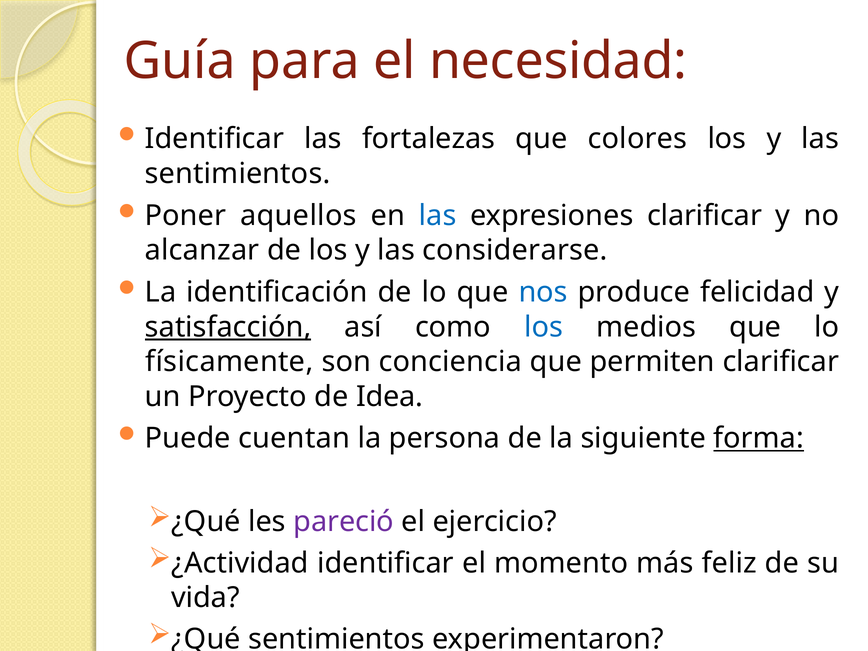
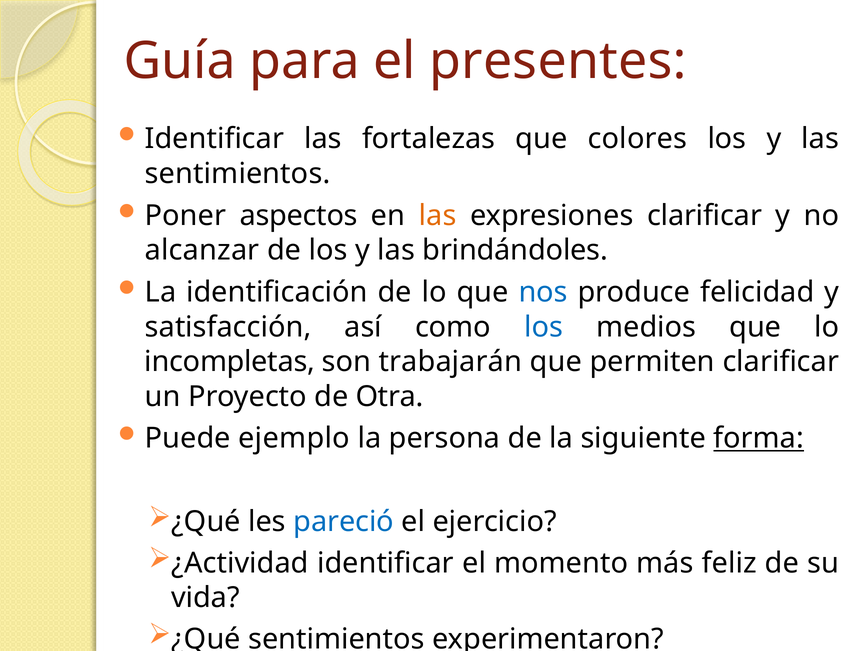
necesidad: necesidad -> presentes
aquellos: aquellos -> aspectos
las at (438, 216) colour: blue -> orange
considerarse: considerarse -> brindándoles
satisfacción underline: present -> none
físicamente: físicamente -> incompletas
conciencia: conciencia -> trabajarán
Idea: Idea -> Otra
cuentan: cuentan -> ejemplo
pareció colour: purple -> blue
